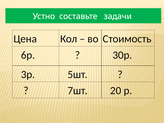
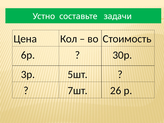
20: 20 -> 26
